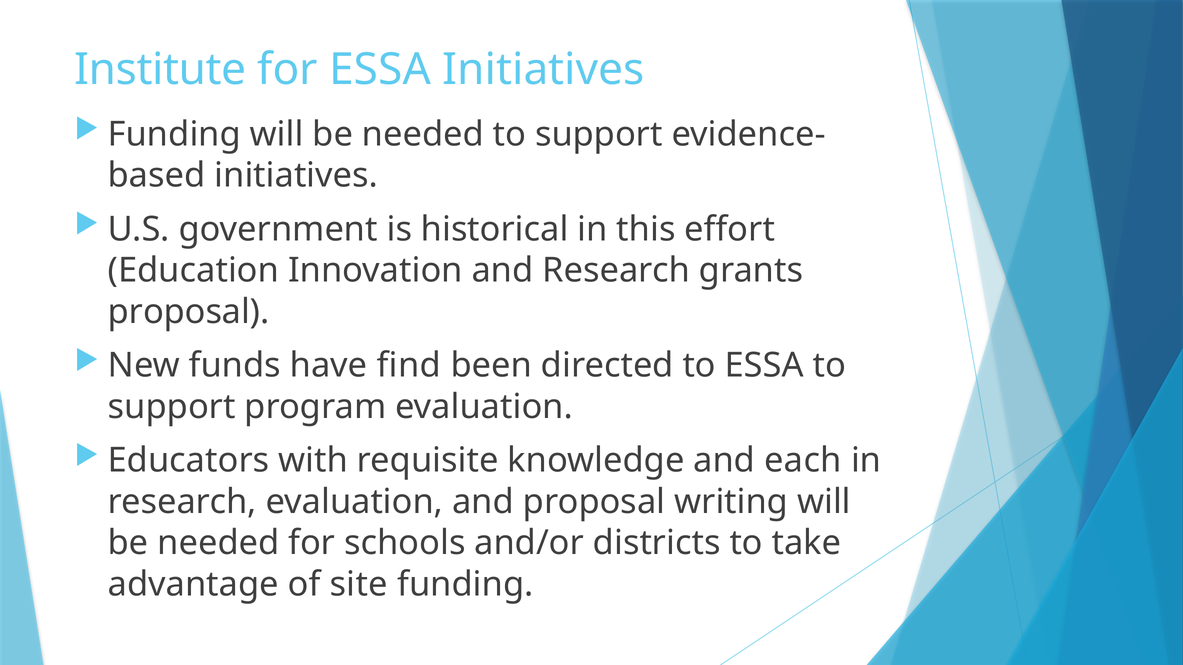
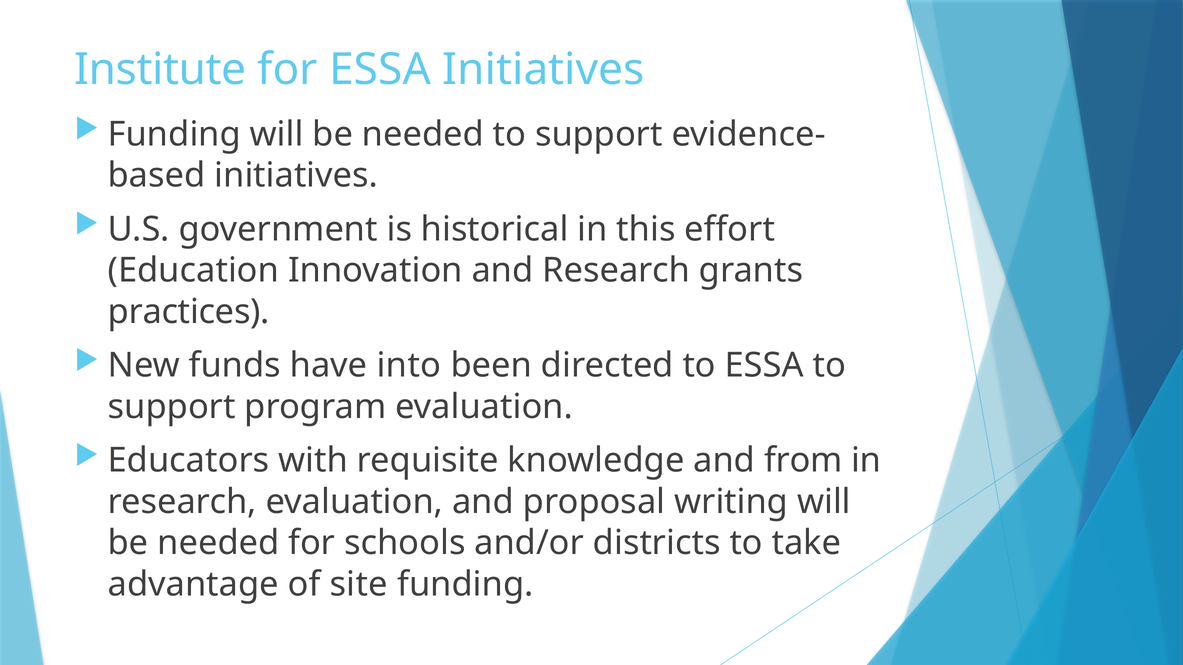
proposal at (189, 312): proposal -> practices
find: find -> into
each: each -> from
